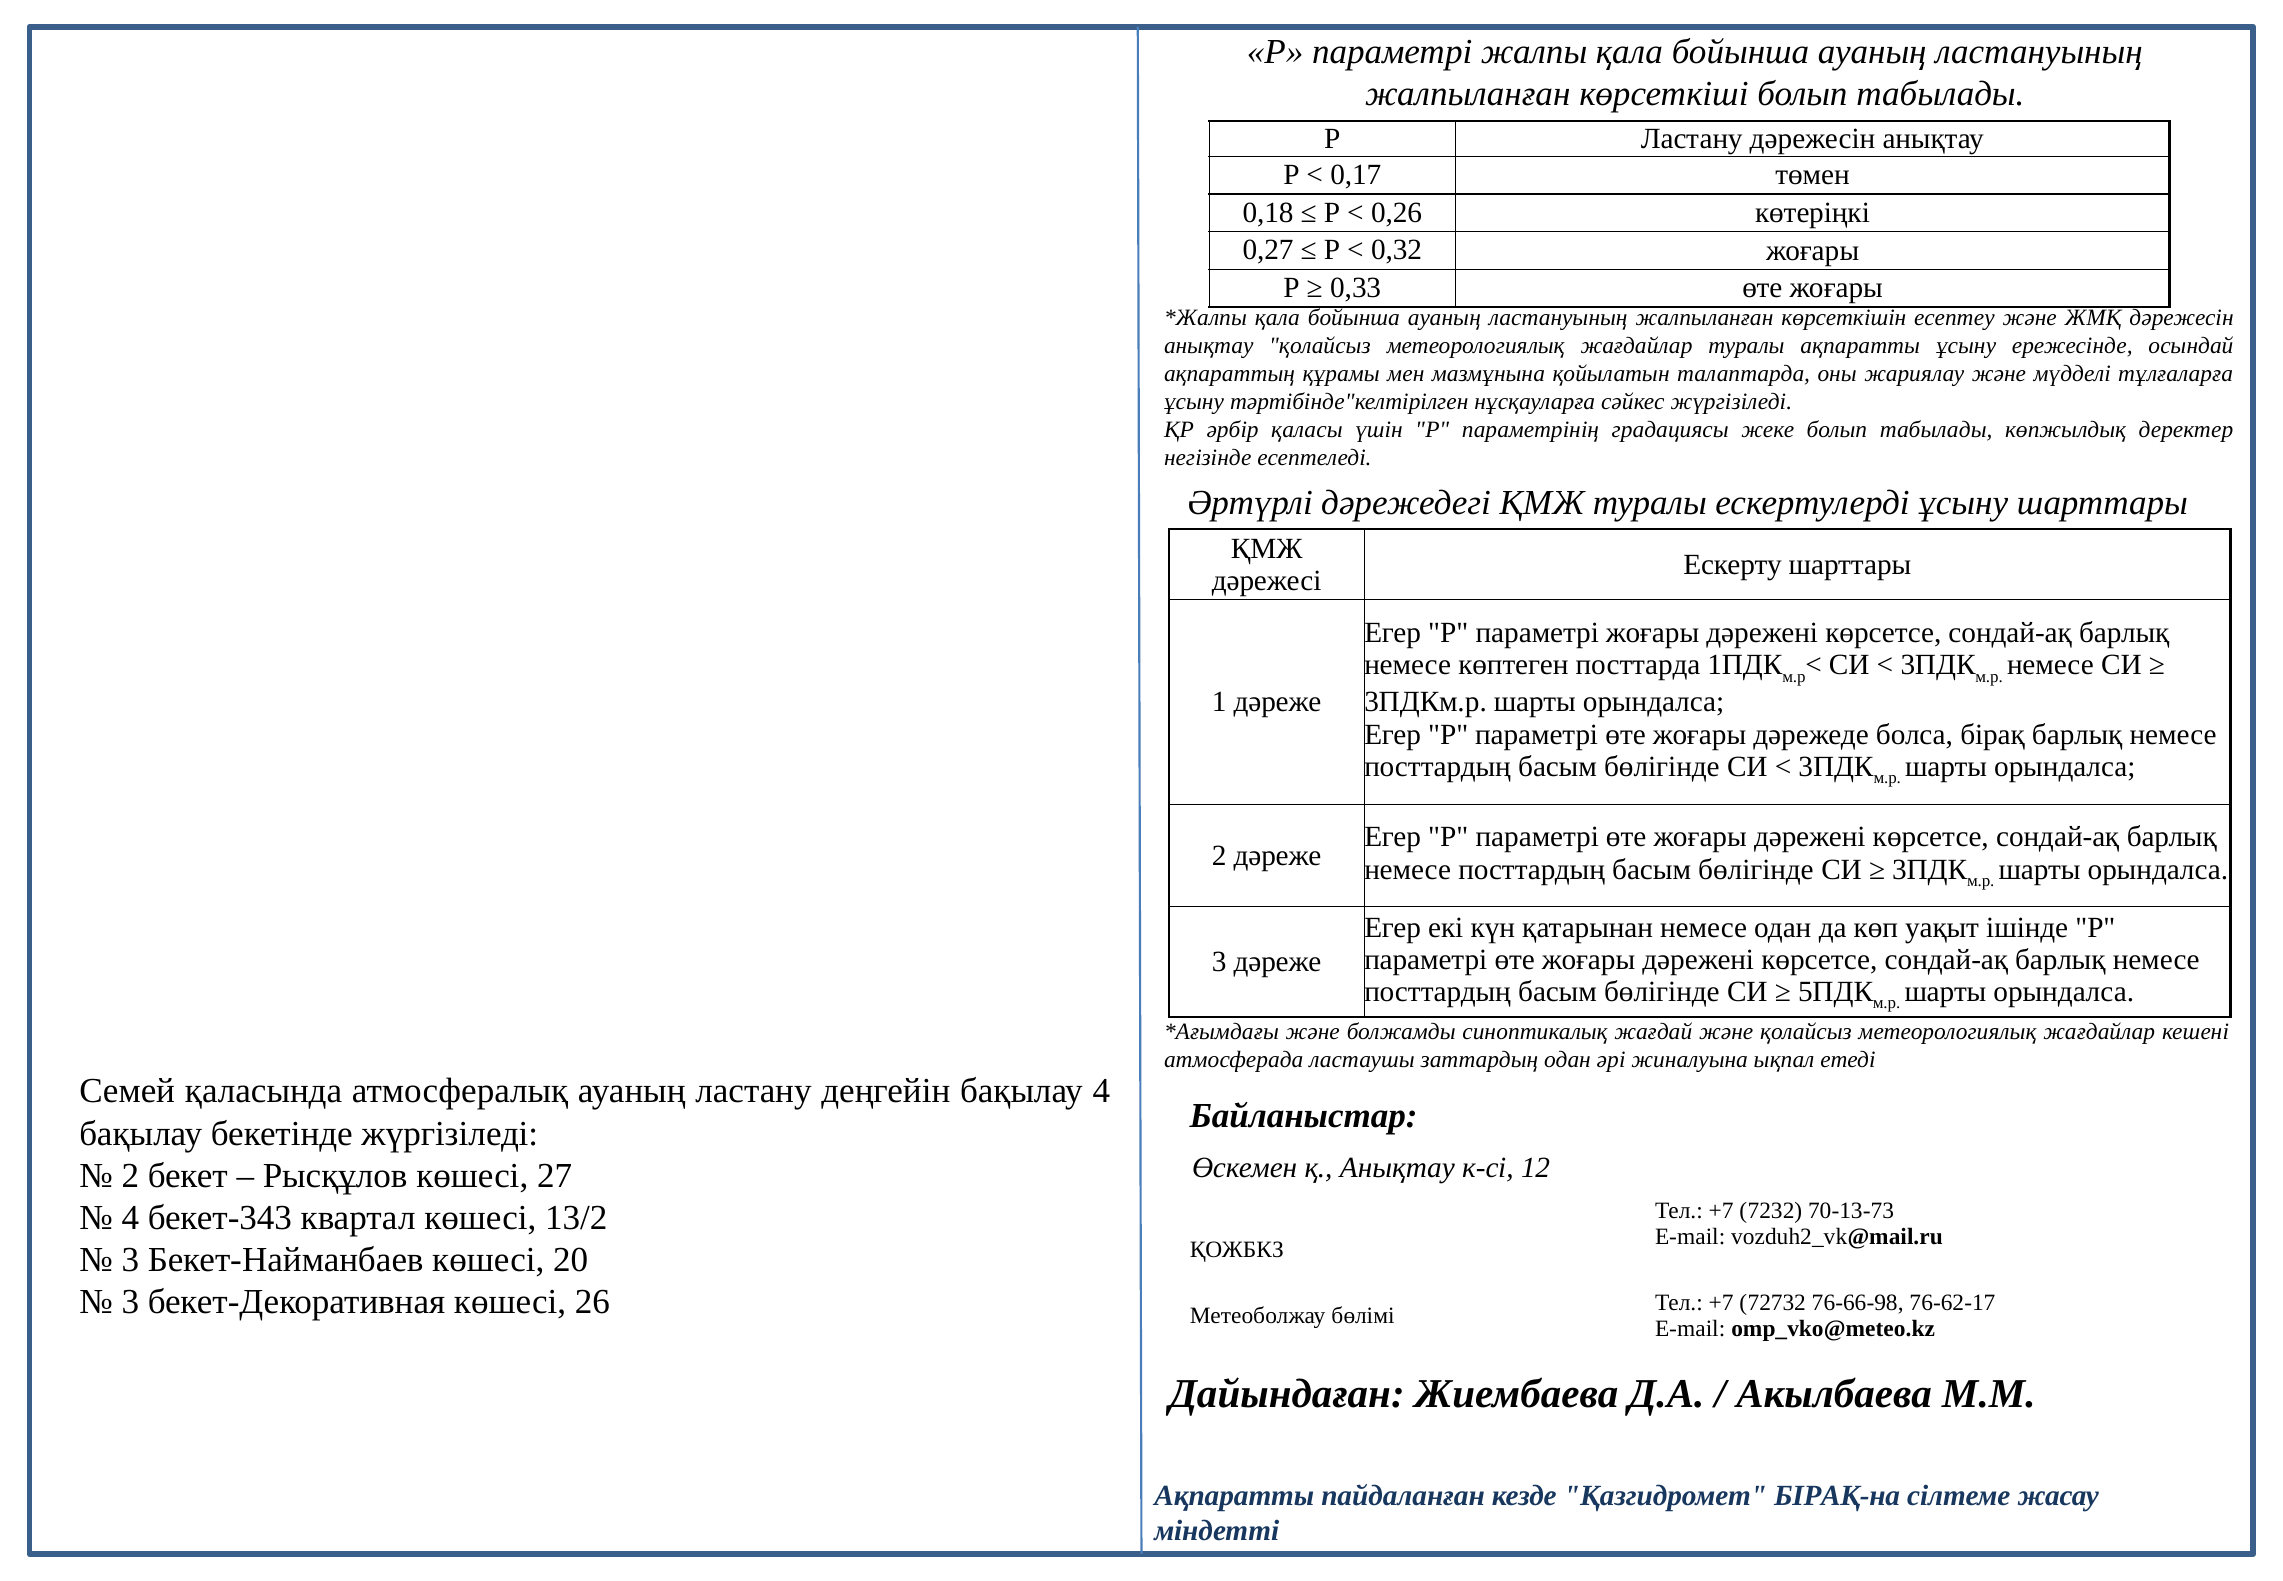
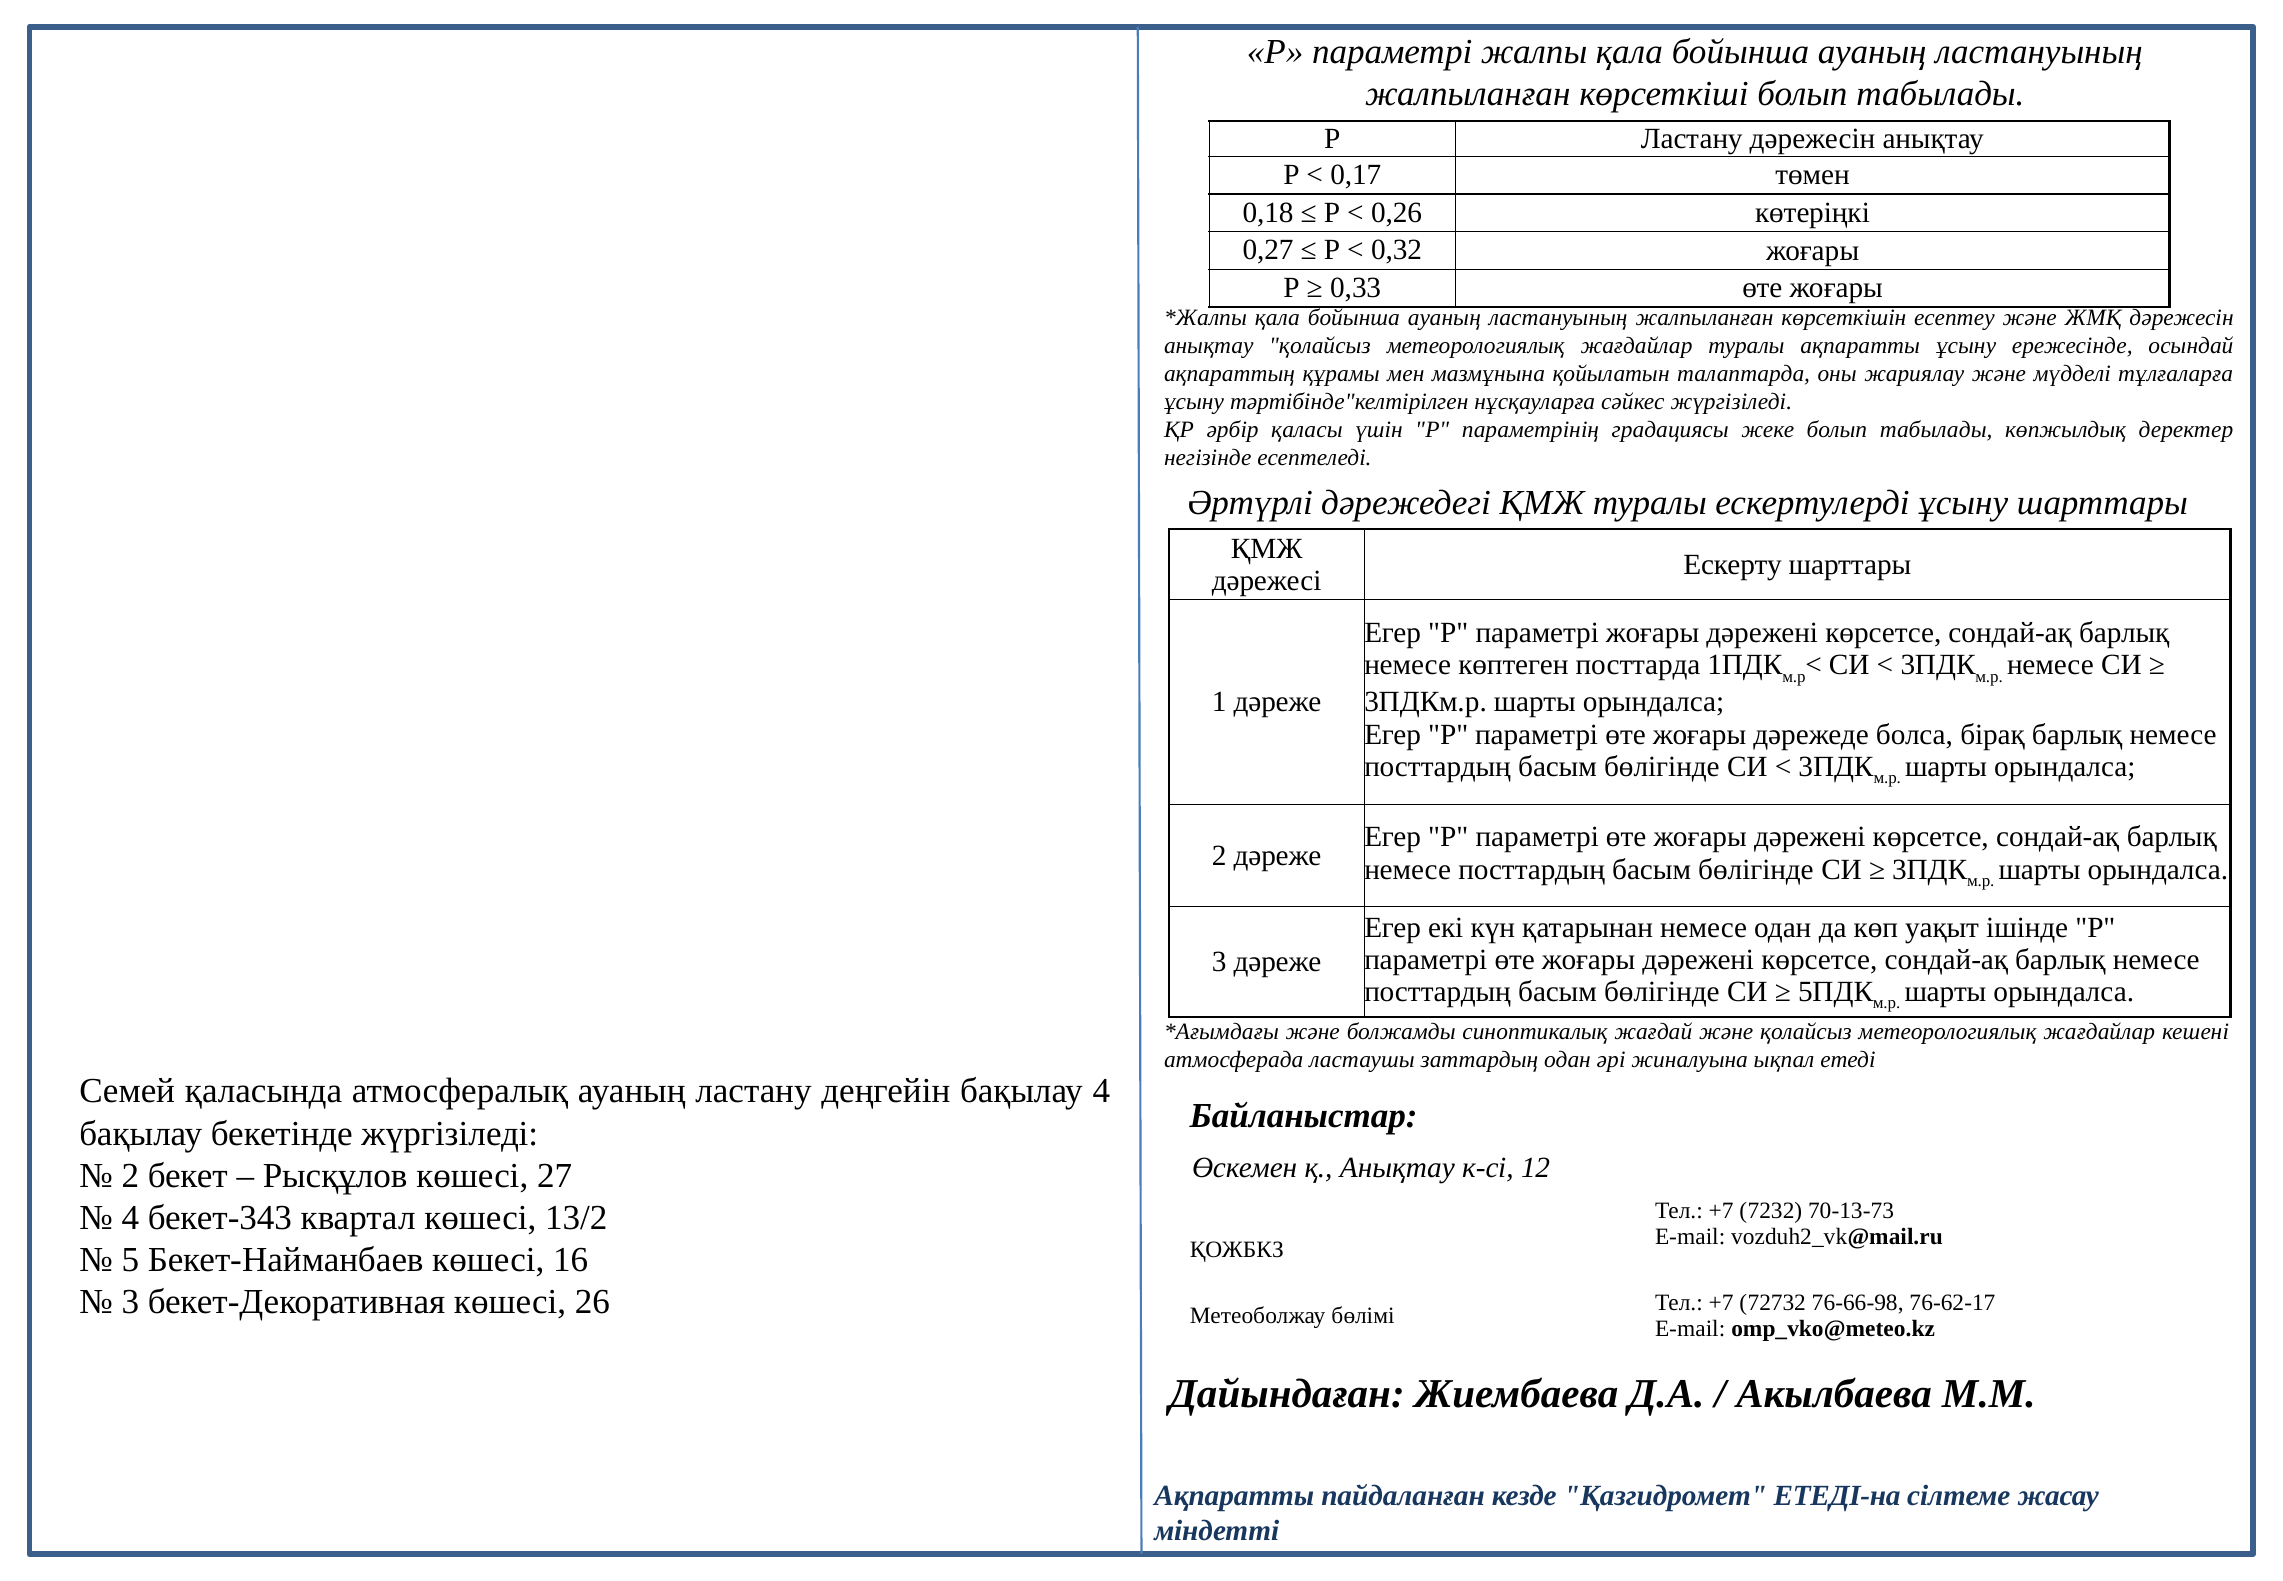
3 at (130, 1260): 3 -> 5
20: 20 -> 16
БІРАҚ-на: БІРАҚ-на -> ЕТЕДІ-на
